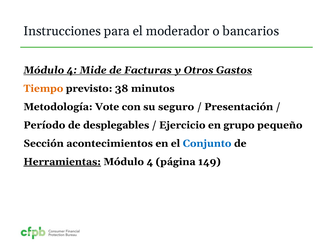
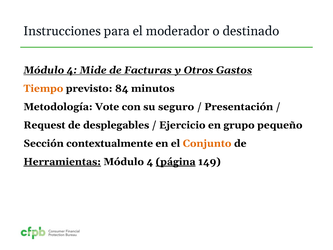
bancarios: bancarios -> destinado
38: 38 -> 84
Período: Período -> Request
acontecimientos: acontecimientos -> contextualmente
Conjunto colour: blue -> orange
página underline: none -> present
